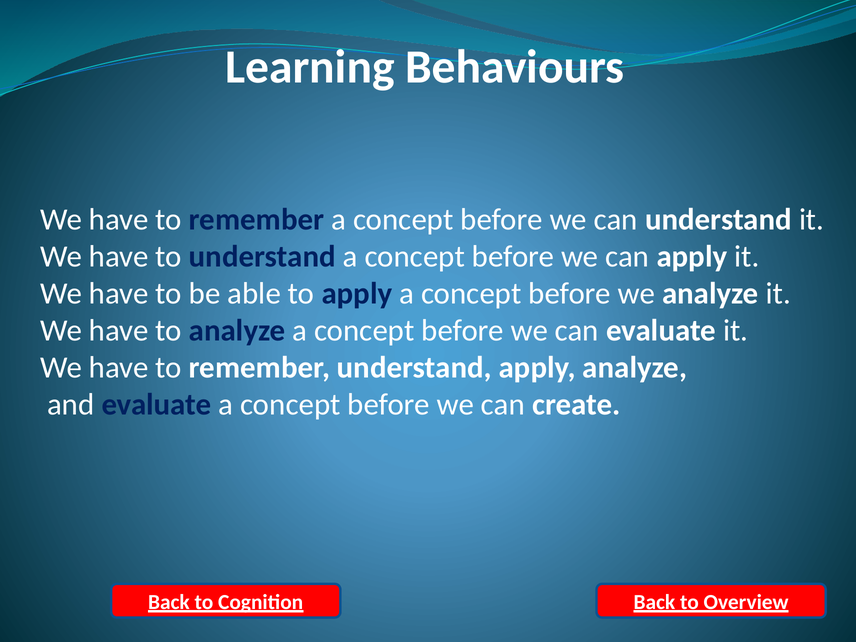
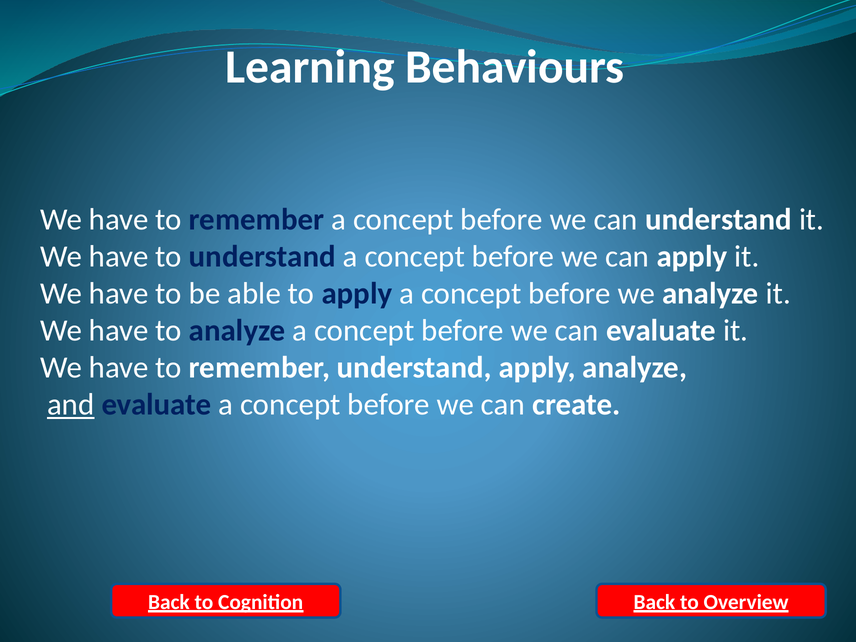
and underline: none -> present
